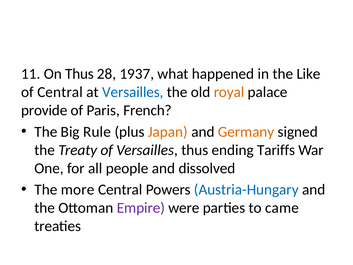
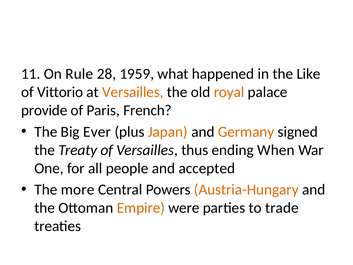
On Thus: Thus -> Rule
1937: 1937 -> 1959
of Central: Central -> Vittorio
Versailles at (133, 92) colour: blue -> orange
Rule: Rule -> Ever
Tariffs: Tariffs -> When
dissolved: dissolved -> accepted
Austria-Hungary colour: blue -> orange
Empire colour: purple -> orange
came: came -> trade
